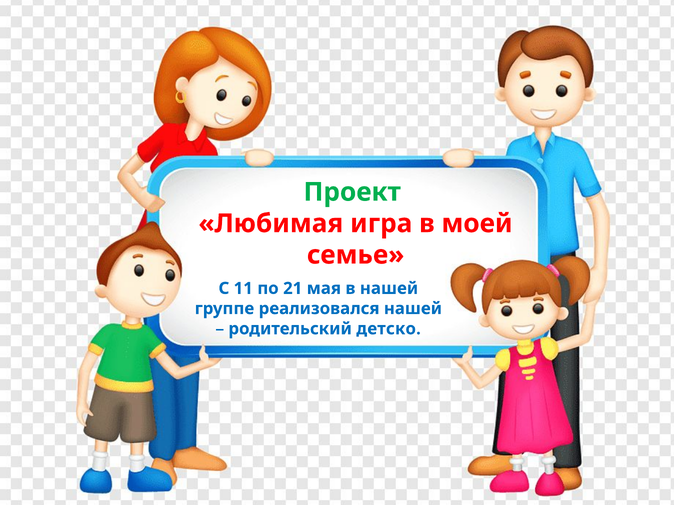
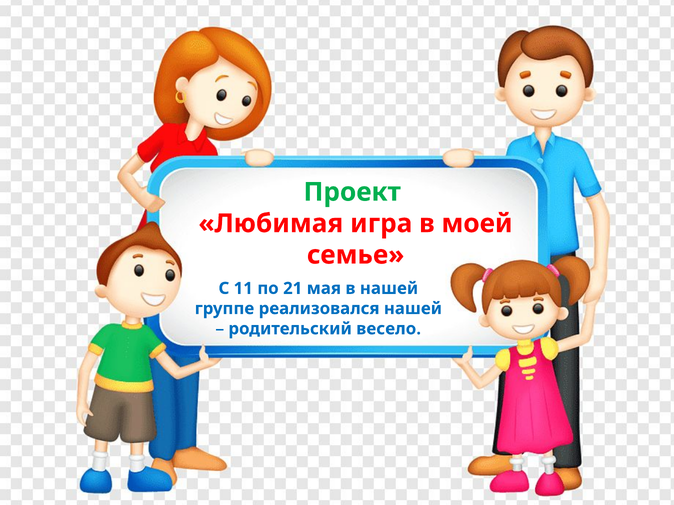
детско: детско -> весело
